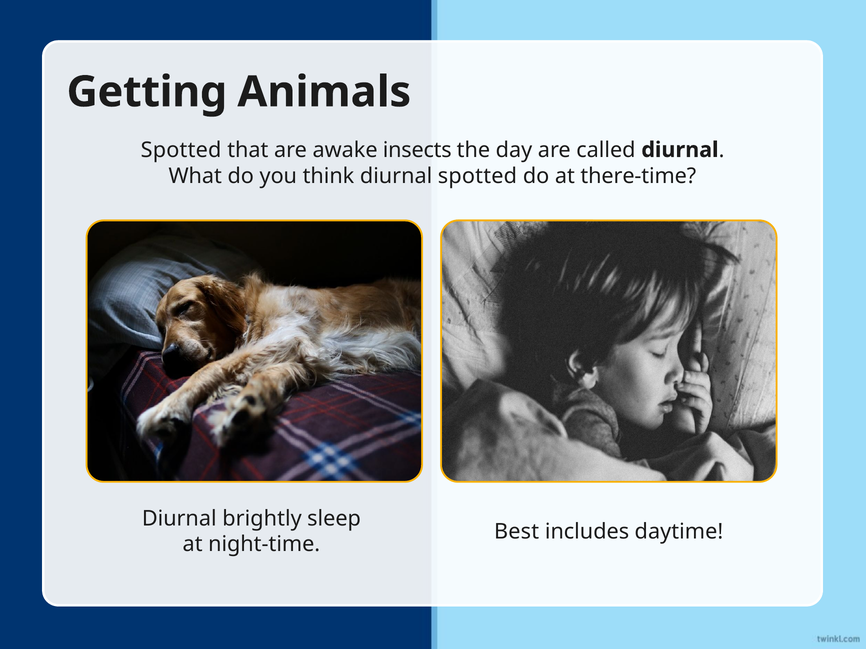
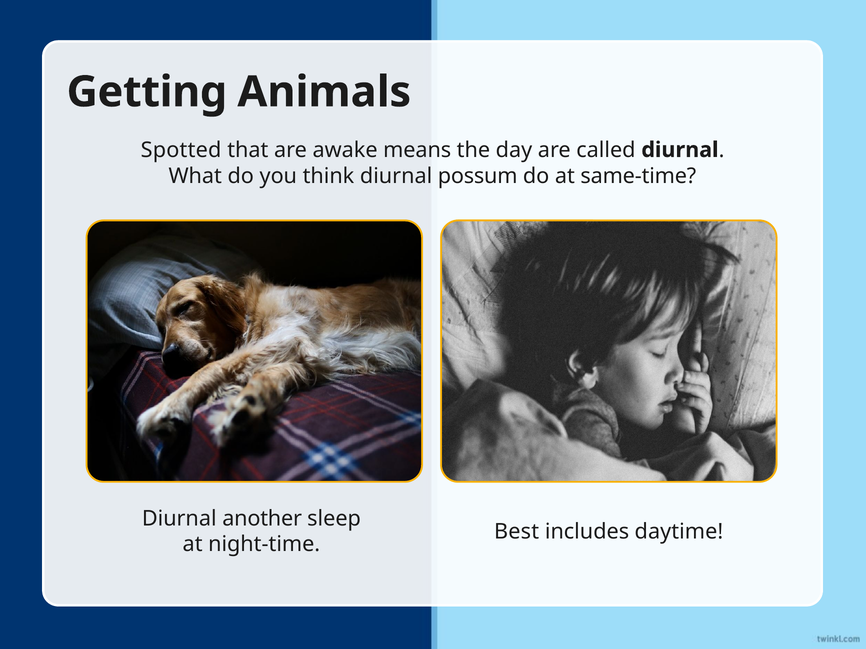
insects: insects -> means
diurnal spotted: spotted -> possum
there-time: there-time -> same-time
brightly: brightly -> another
